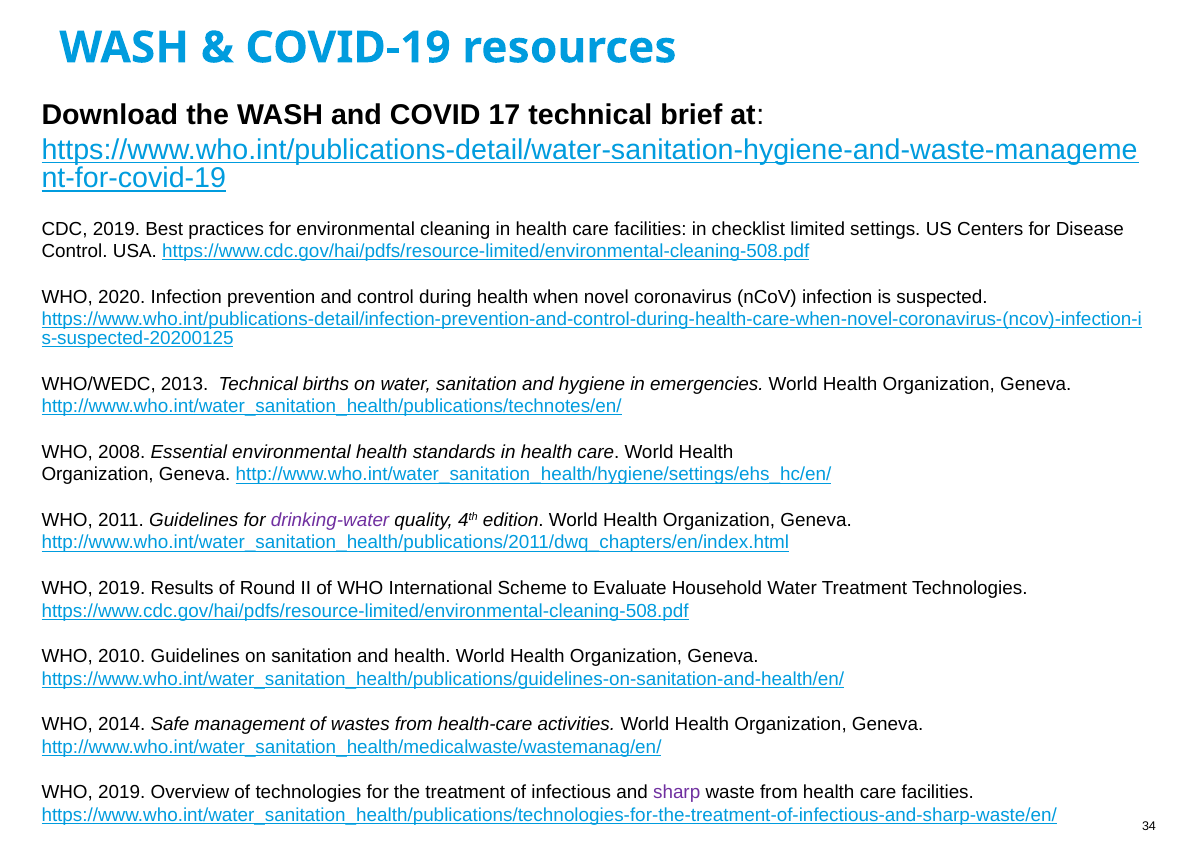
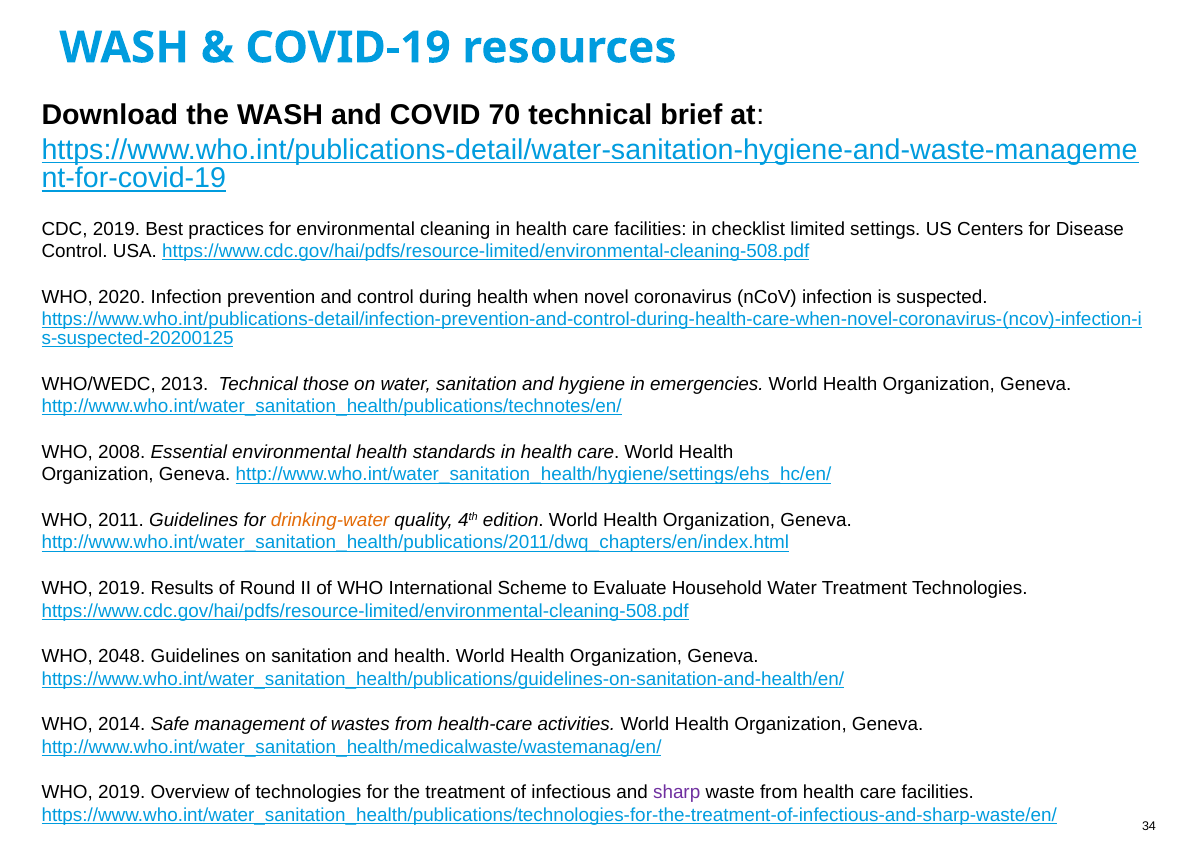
17: 17 -> 70
births: births -> those
drinking-water colour: purple -> orange
2010: 2010 -> 2048
